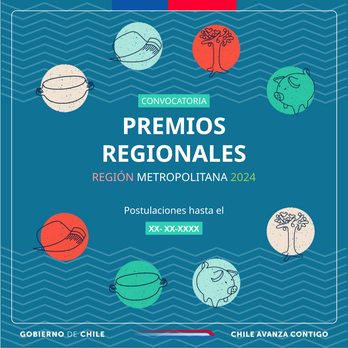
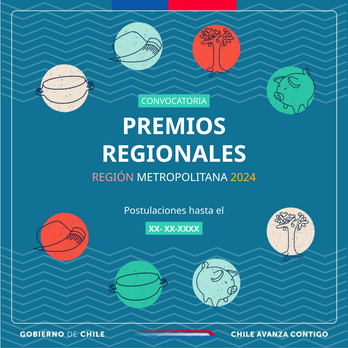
2024 colour: light green -> yellow
